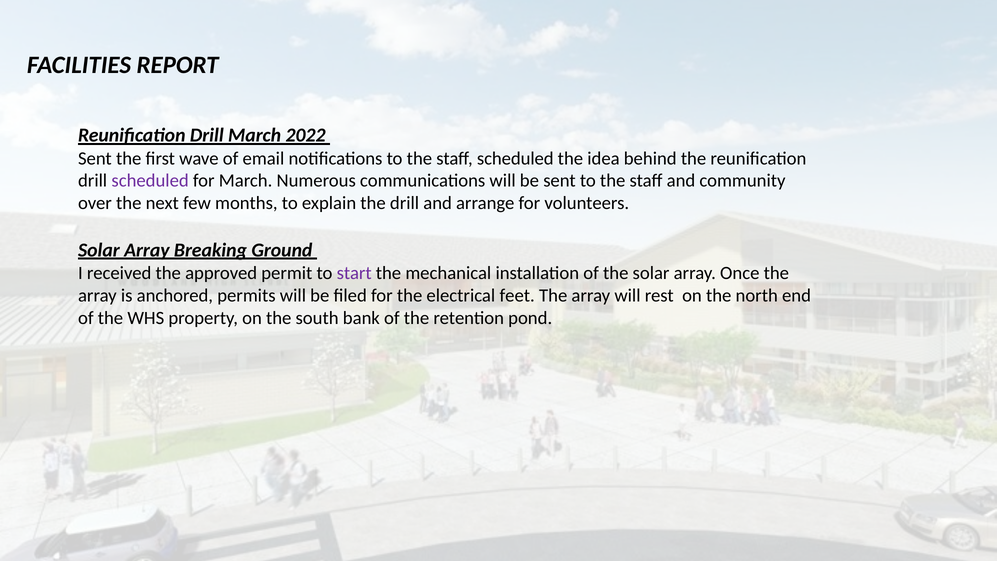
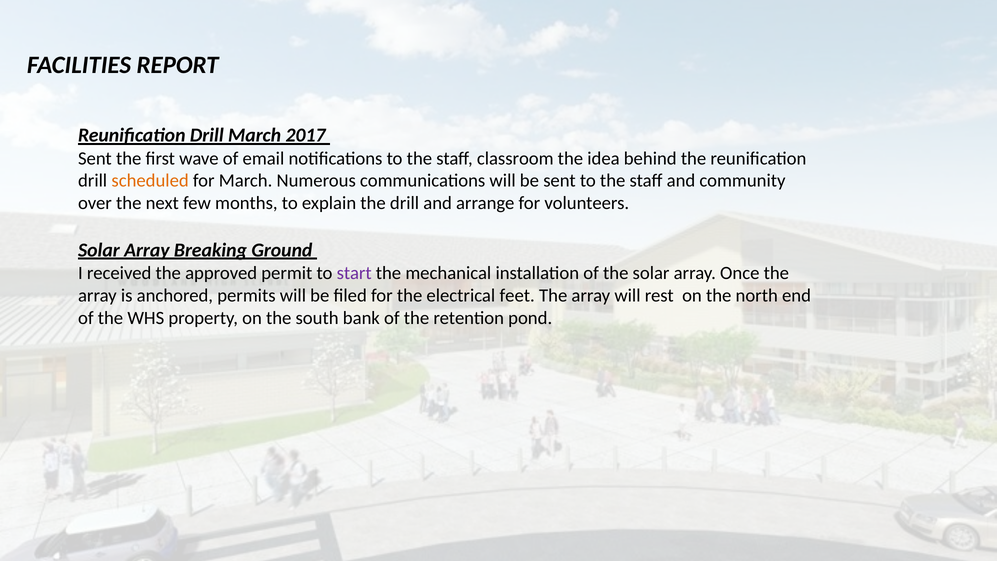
2022: 2022 -> 2017
staff scheduled: scheduled -> classroom
scheduled at (150, 181) colour: purple -> orange
